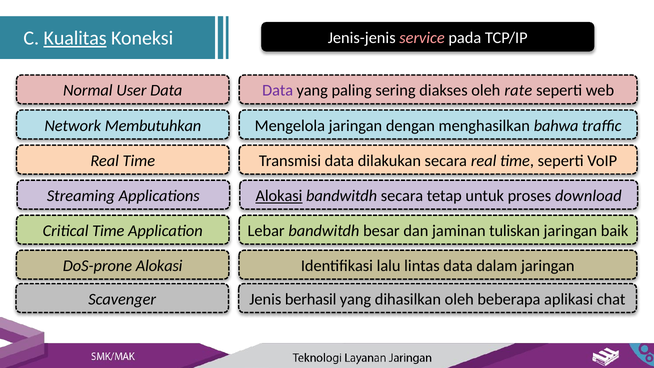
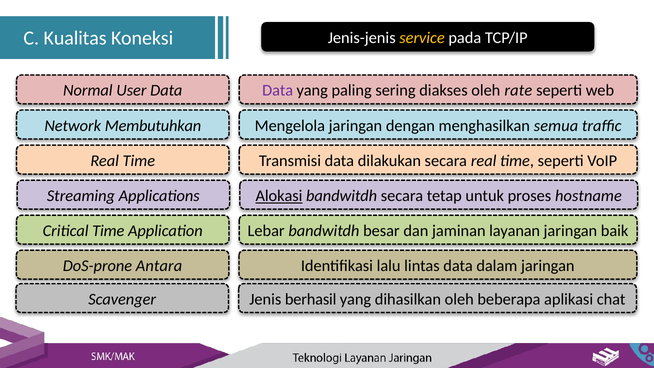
Kualitas underline: present -> none
service colour: pink -> yellow
bahwa: bahwa -> semua
download: download -> hostname
tuliskan: tuliskan -> layanan
DoS-prone Alokasi: Alokasi -> Antara
